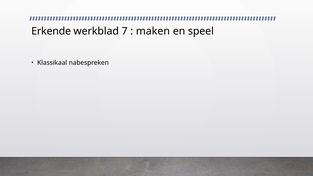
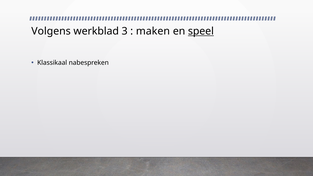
Erkende: Erkende -> Volgens
7: 7 -> 3
speel underline: none -> present
